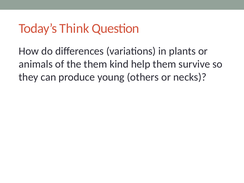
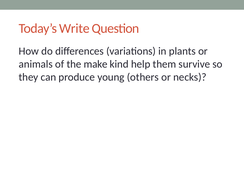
Think: Think -> Write
the them: them -> make
